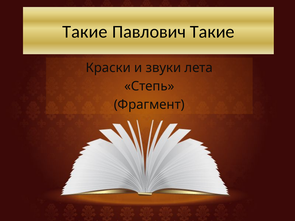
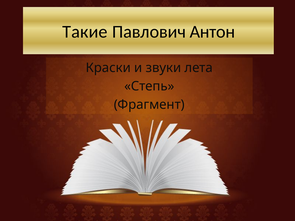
Павлович Такие: Такие -> Антон
